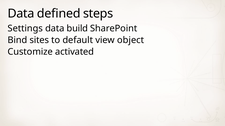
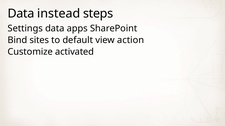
defined: defined -> instead
build: build -> apps
object: object -> action
